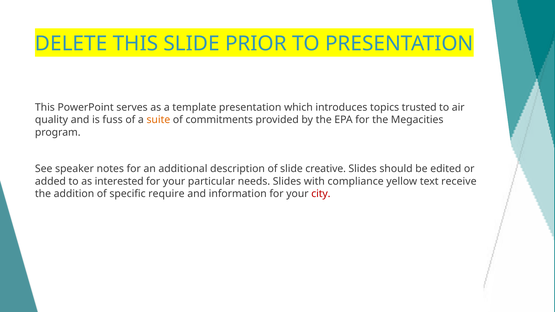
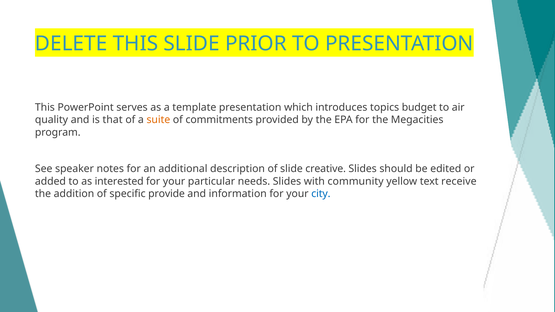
trusted: trusted -> budget
fuss: fuss -> that
compliance: compliance -> community
require: require -> provide
city colour: red -> blue
